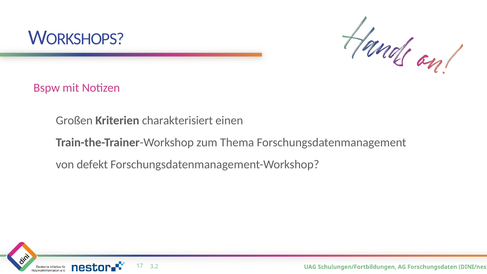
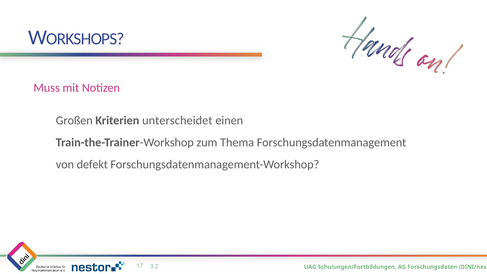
Bspw: Bspw -> Muss
charakterisiert: charakterisiert -> unterscheidet
